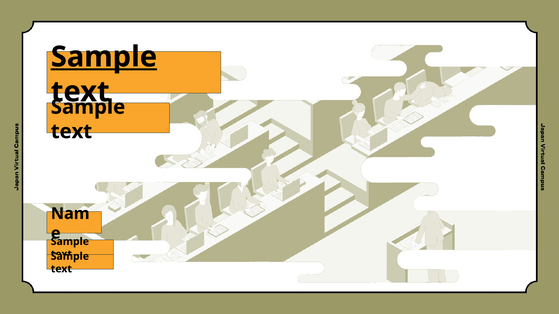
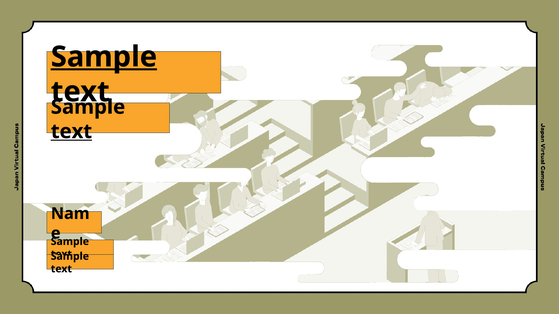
text at (71, 132) underline: none -> present
